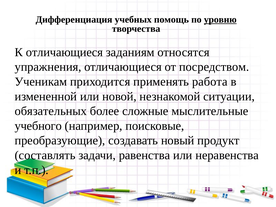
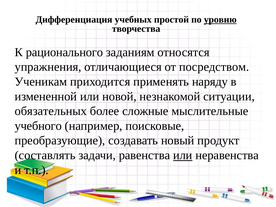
помощь: помощь -> простой
К отличающиеся: отличающиеся -> рационального
работа: работа -> наряду
или at (183, 155) underline: none -> present
